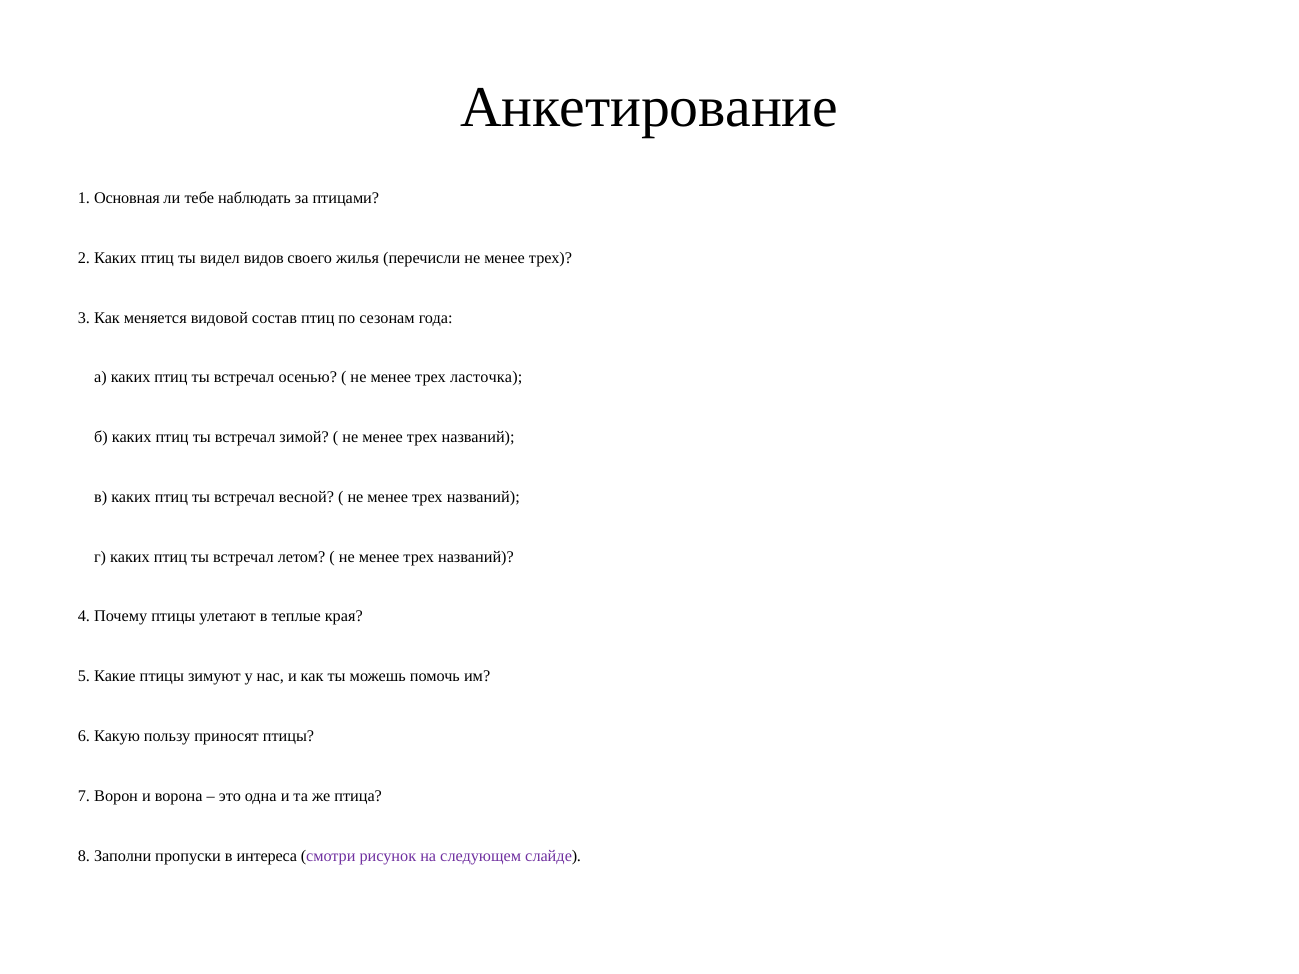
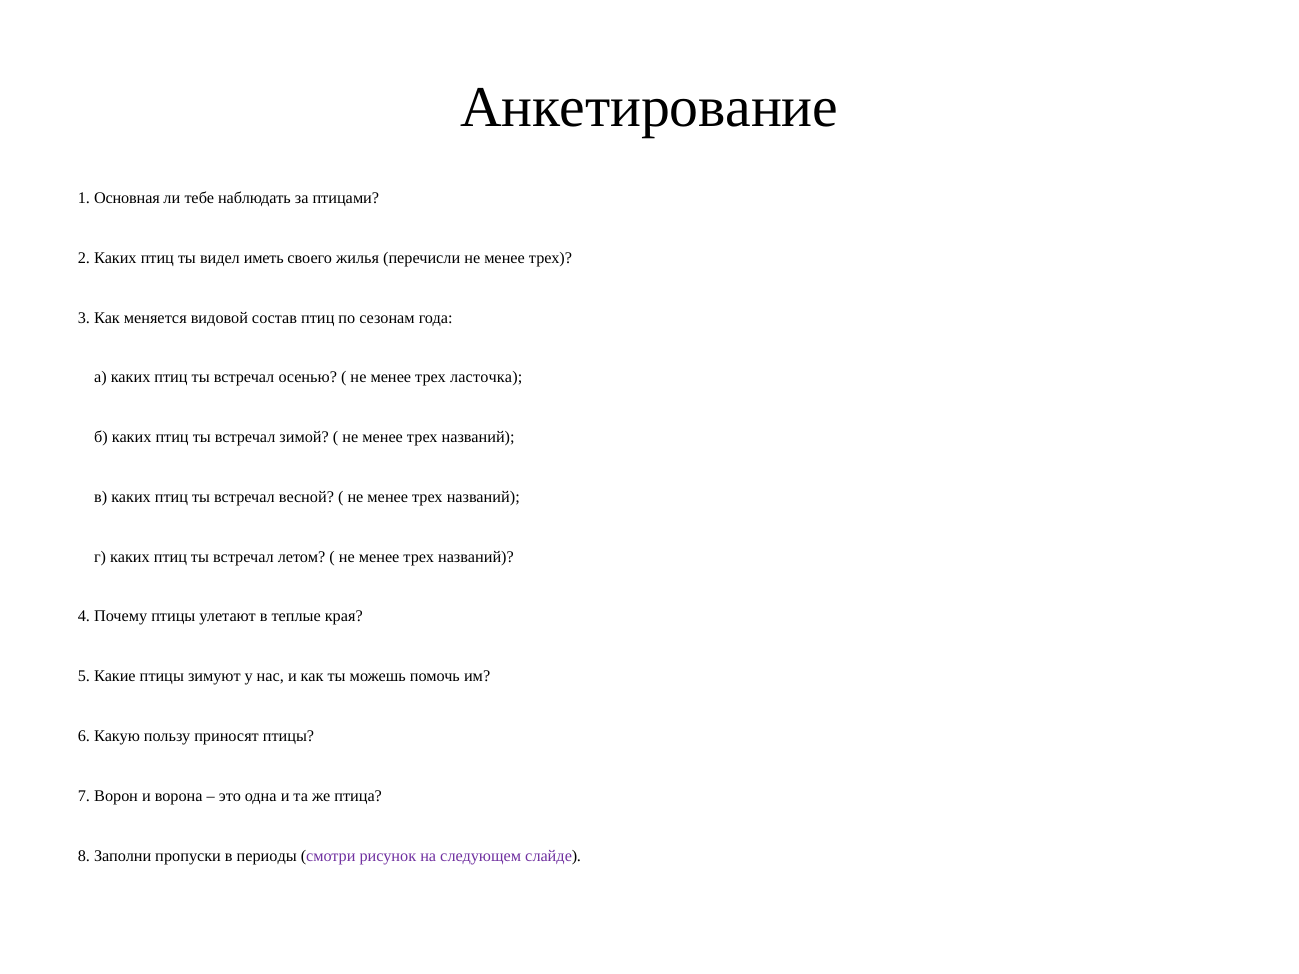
видов: видов -> иметь
интереса: интереса -> периоды
